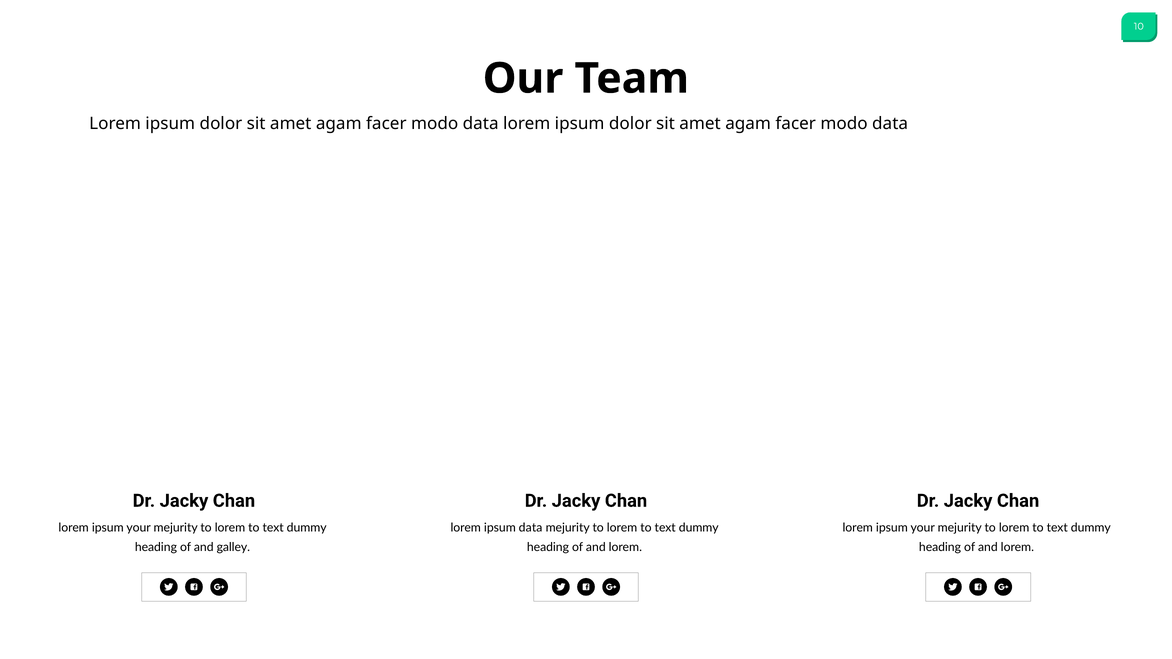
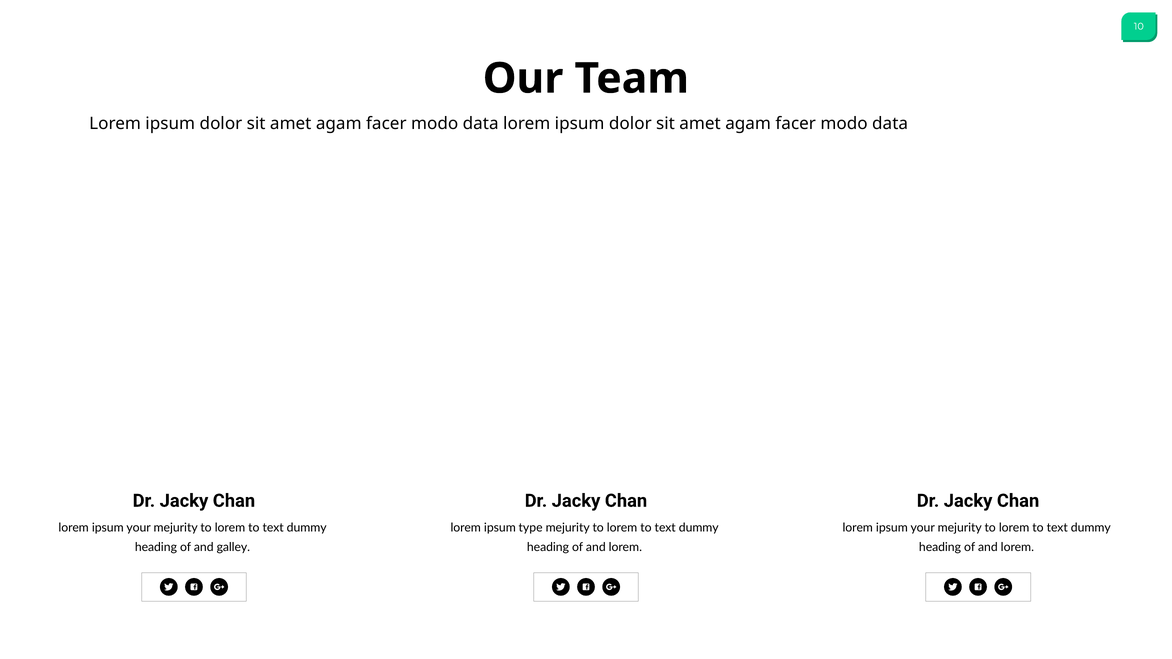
ipsum data: data -> type
